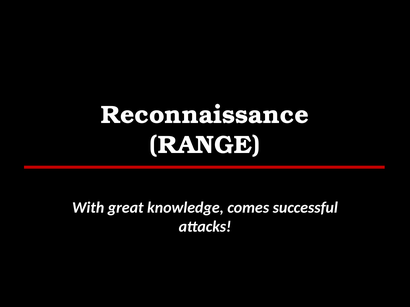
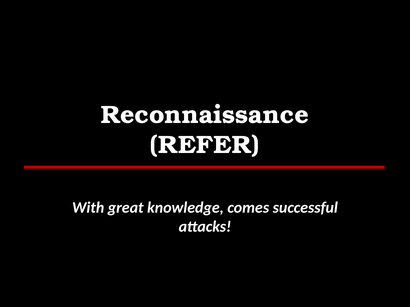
RANGE: RANGE -> REFER
